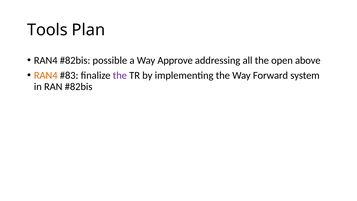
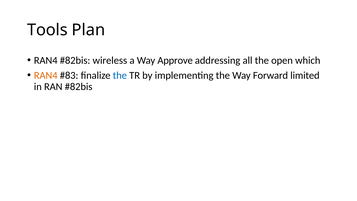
possible: possible -> wireless
above: above -> which
the at (120, 75) colour: purple -> blue
system: system -> limited
